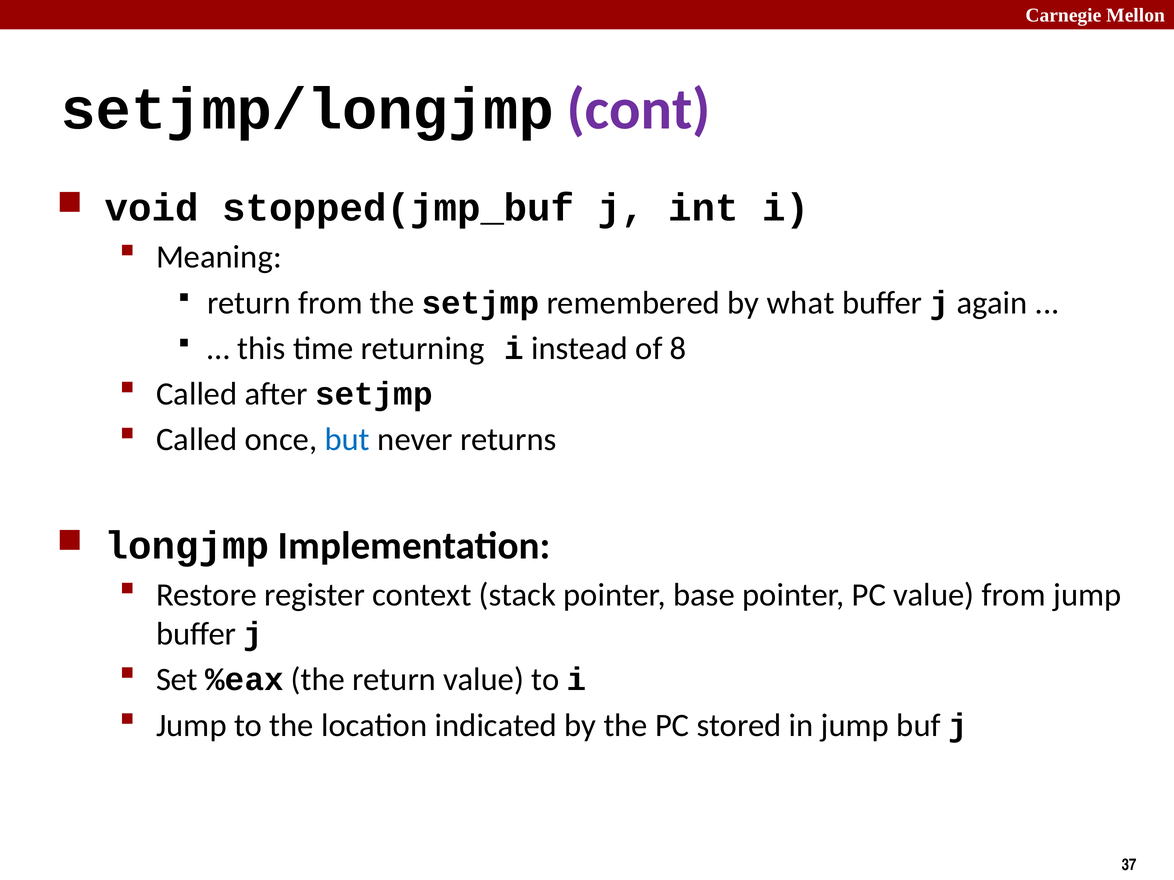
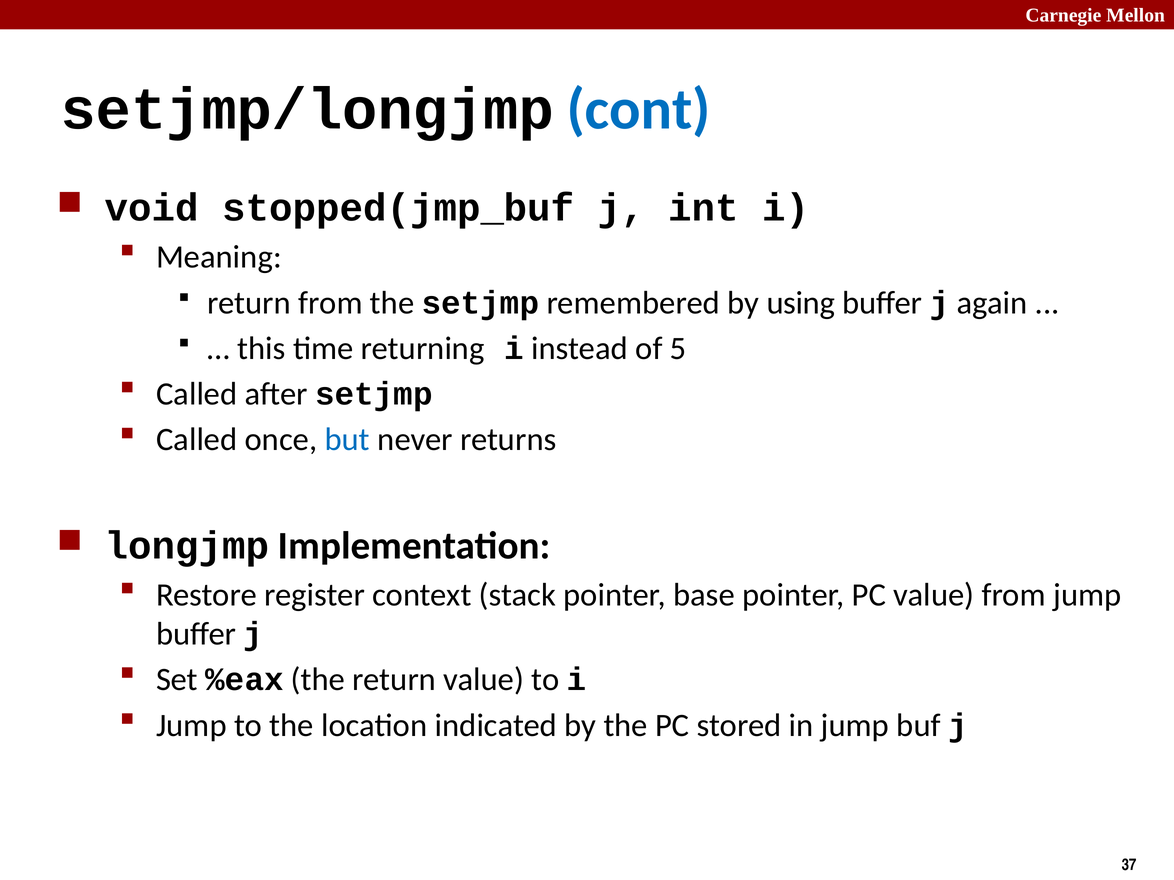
cont colour: purple -> blue
what: what -> using
8: 8 -> 5
